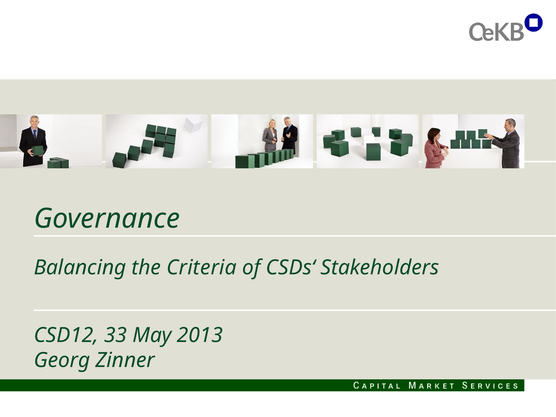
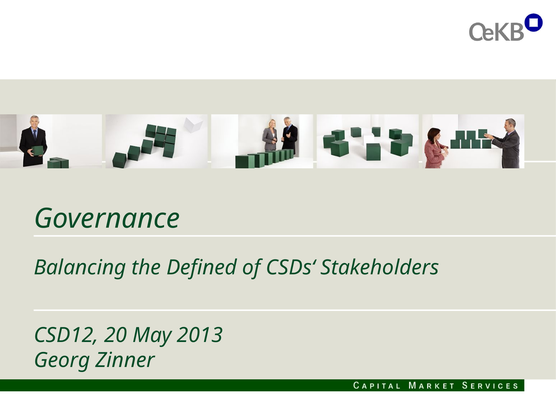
Criteria: Criteria -> Defined
33: 33 -> 20
